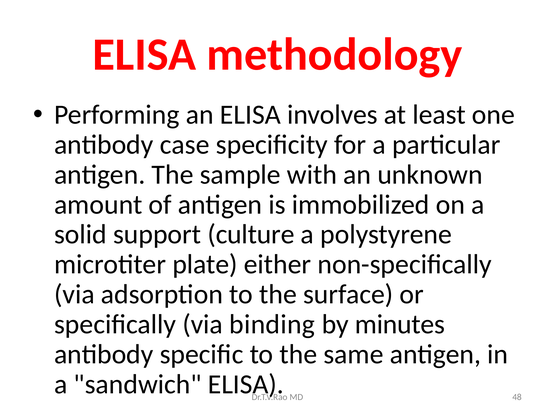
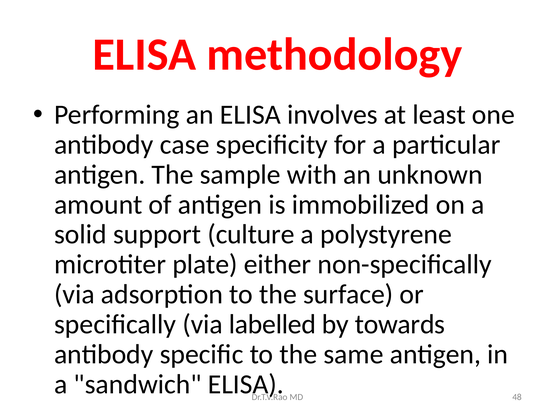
binding: binding -> labelled
minutes: minutes -> towards
